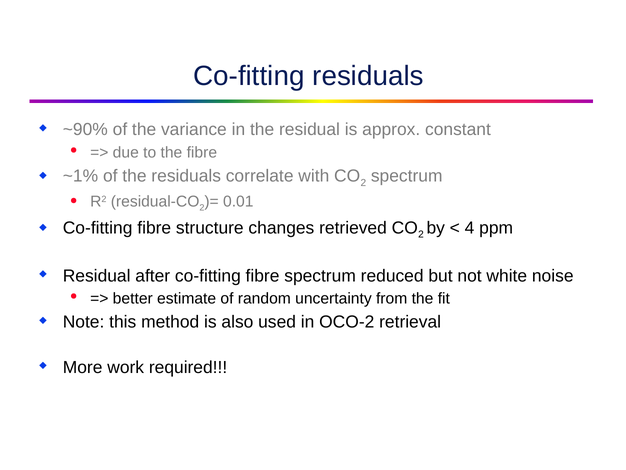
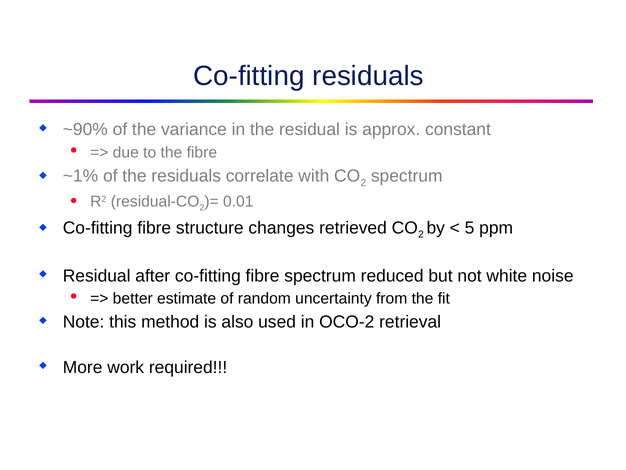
4: 4 -> 5
